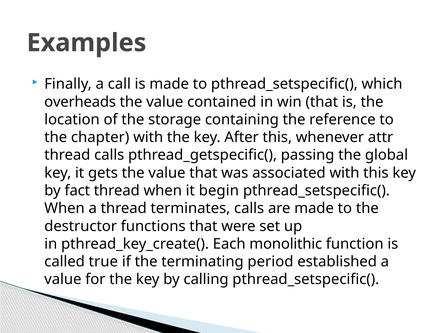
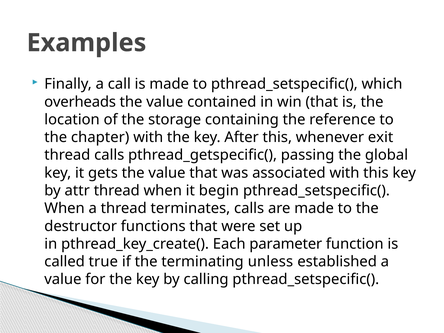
attr: attr -> exit
fact: fact -> attr
monolithic: monolithic -> parameter
period: period -> unless
